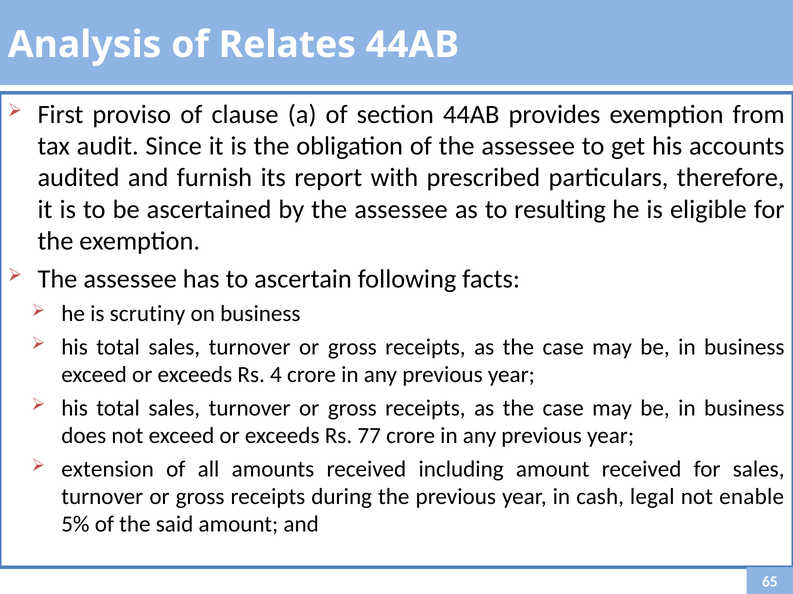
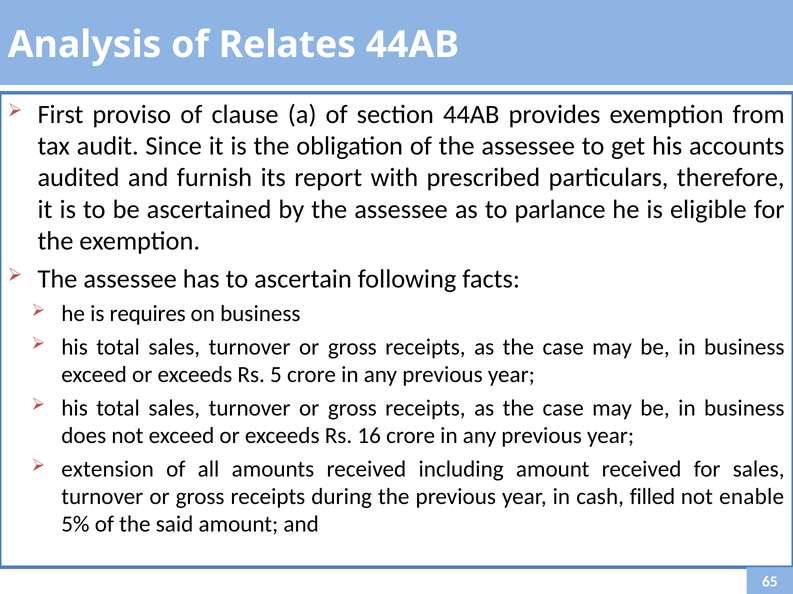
resulting: resulting -> parlance
scrutiny: scrutiny -> requires
4: 4 -> 5
77: 77 -> 16
legal: legal -> filled
